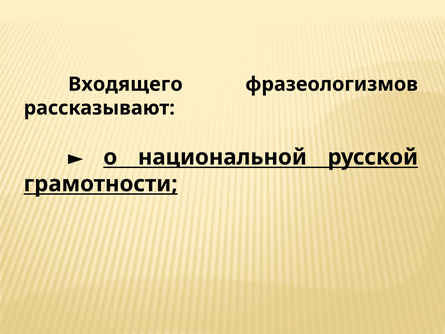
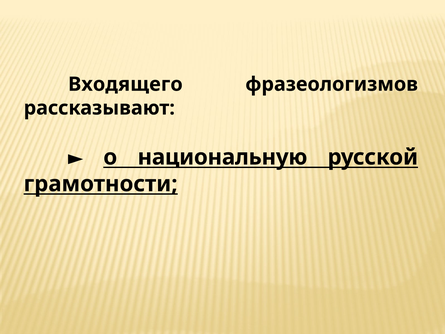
национальной: национальной -> национальную
